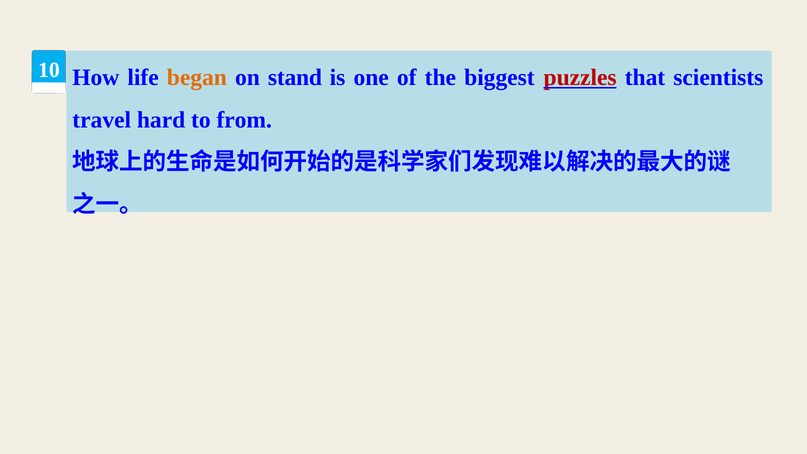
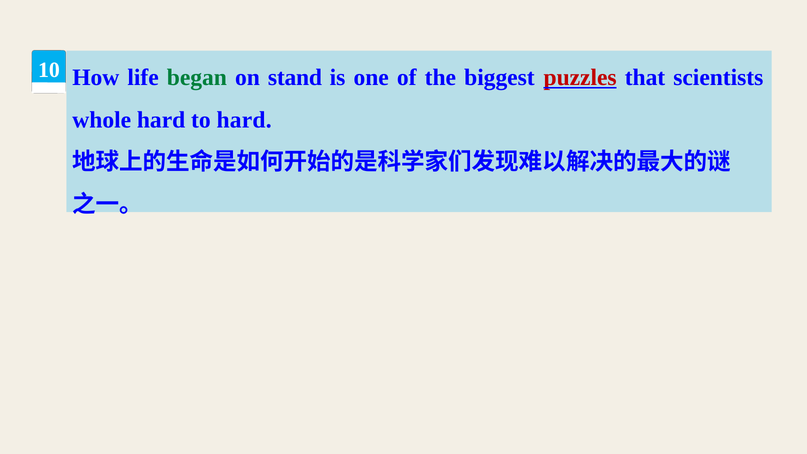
began colour: orange -> green
travel: travel -> whole
to from: from -> hard
